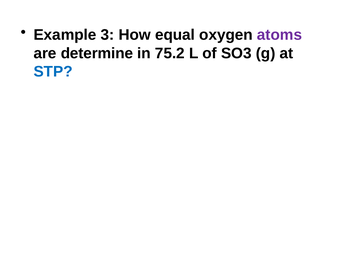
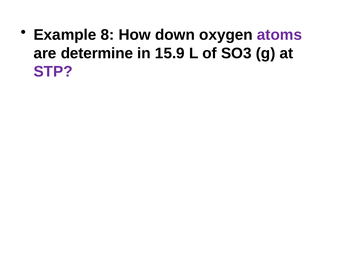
3: 3 -> 8
equal: equal -> down
75.2: 75.2 -> 15.9
STP colour: blue -> purple
